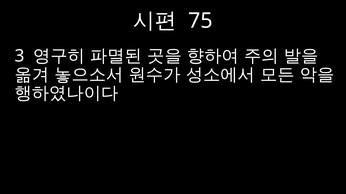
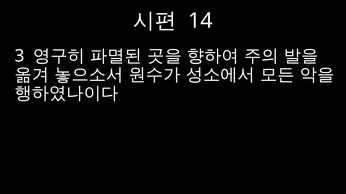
75: 75 -> 14
